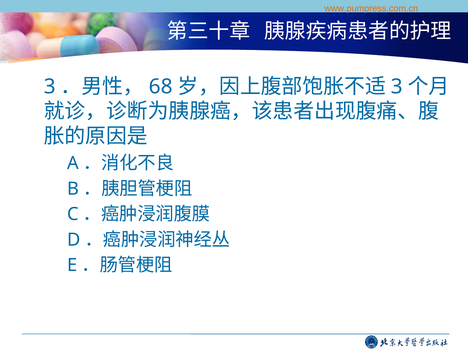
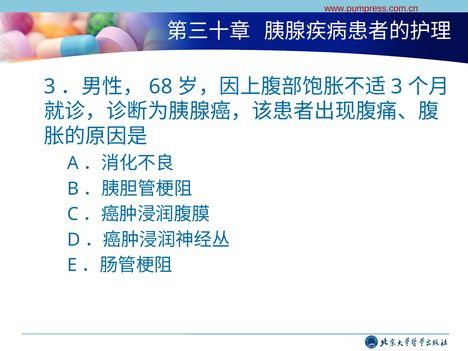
www.pumpress.com.cn colour: orange -> red
